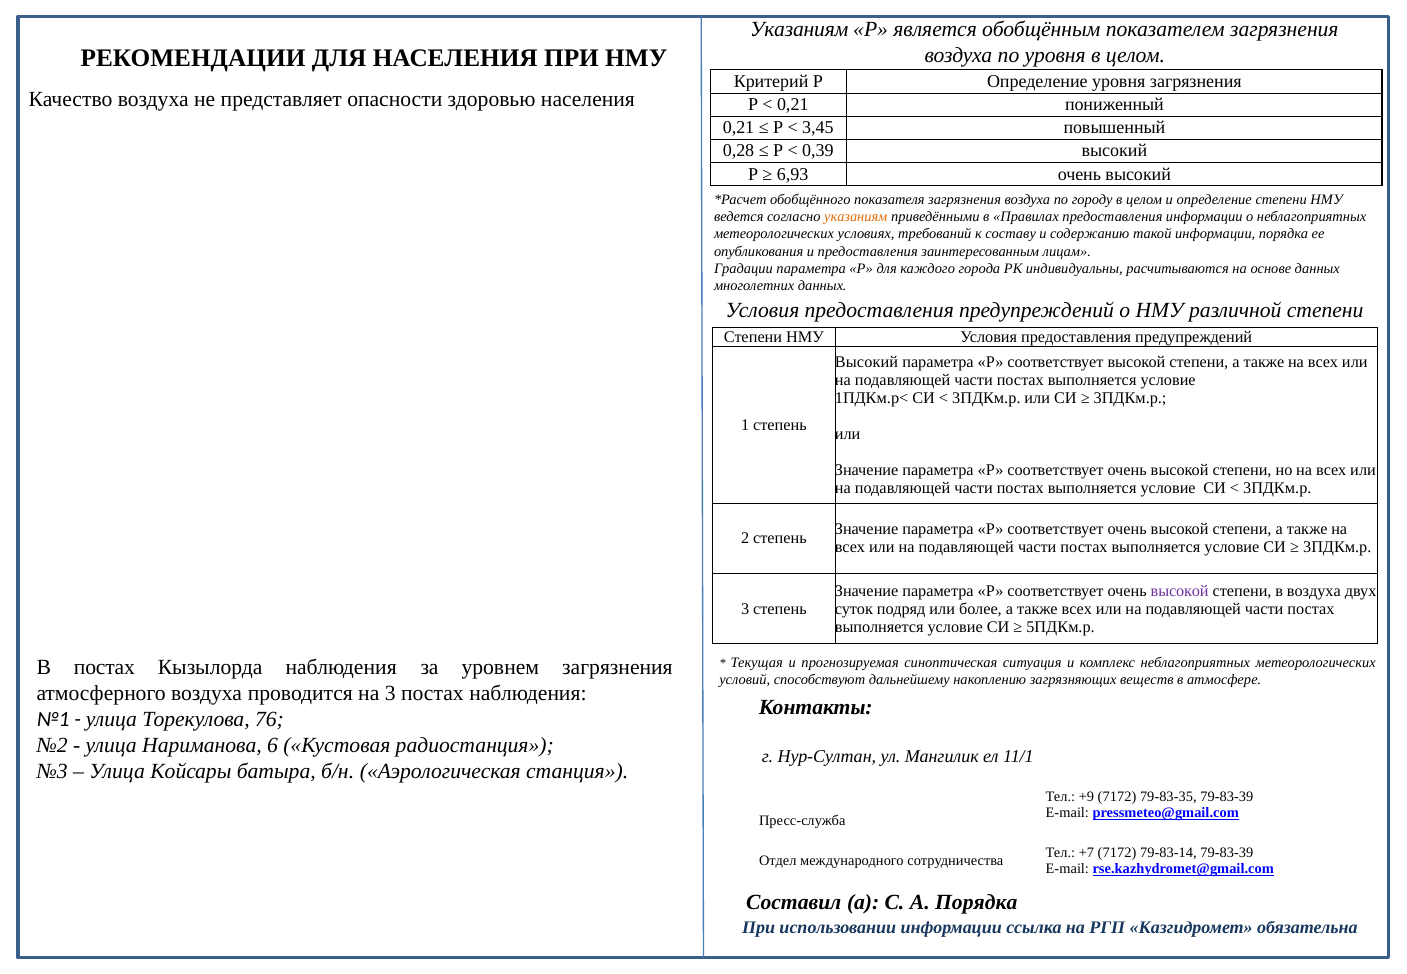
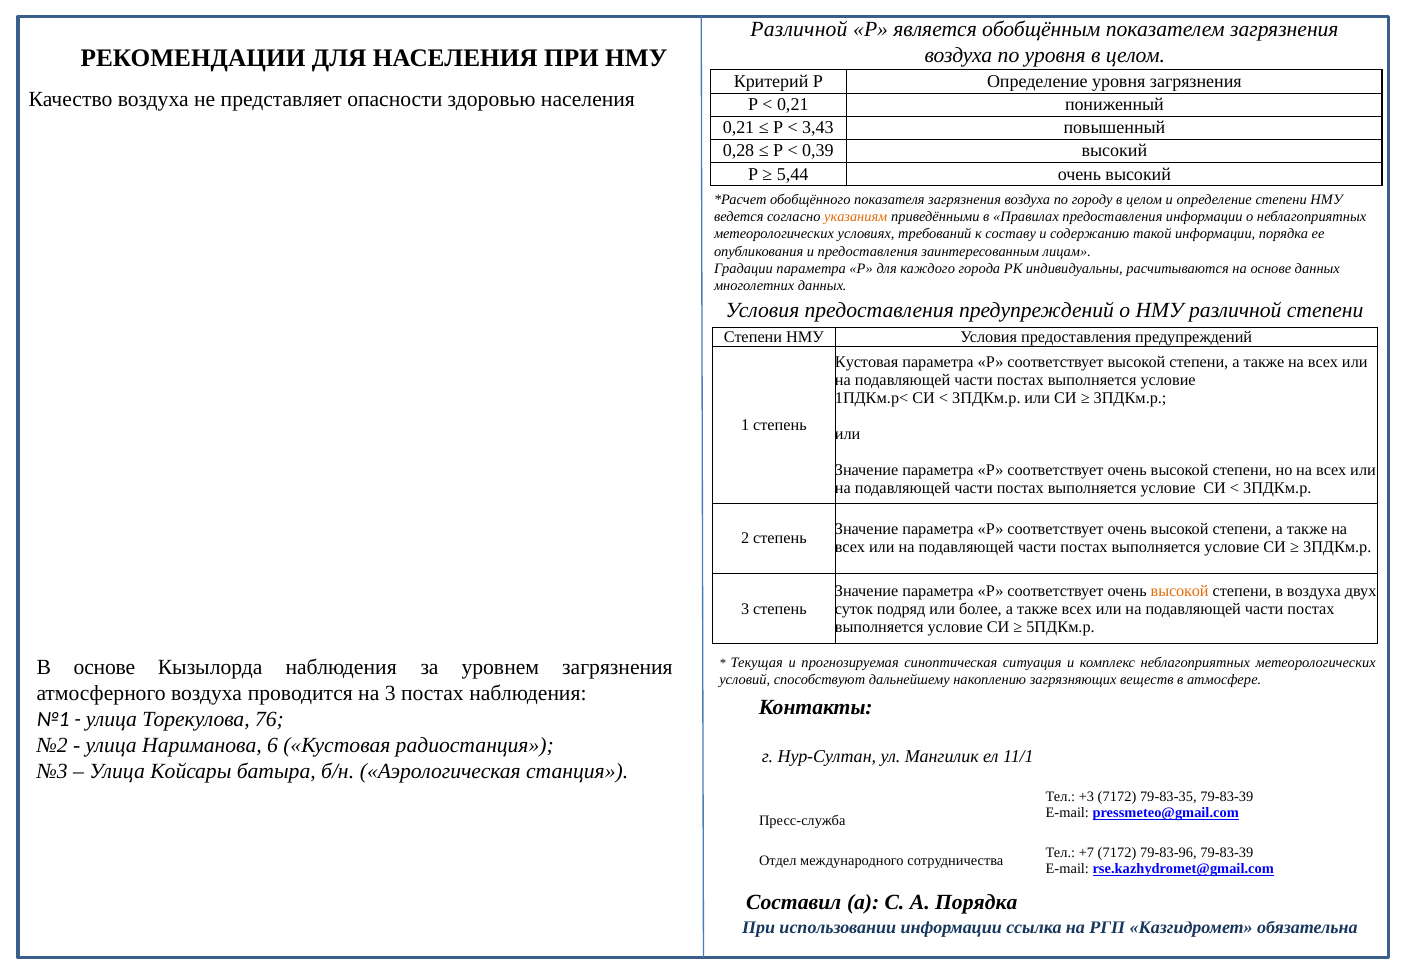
Указаниям at (799, 29): Указаниям -> Различной
3,45: 3,45 -> 3,43
6,93: 6,93 -> 5,44
Высокий at (867, 362): Высокий -> Кустовая
высокой at (1180, 591) colour: purple -> orange
В постах: постах -> основе
+9: +9 -> +3
79-83-14: 79-83-14 -> 79-83-96
